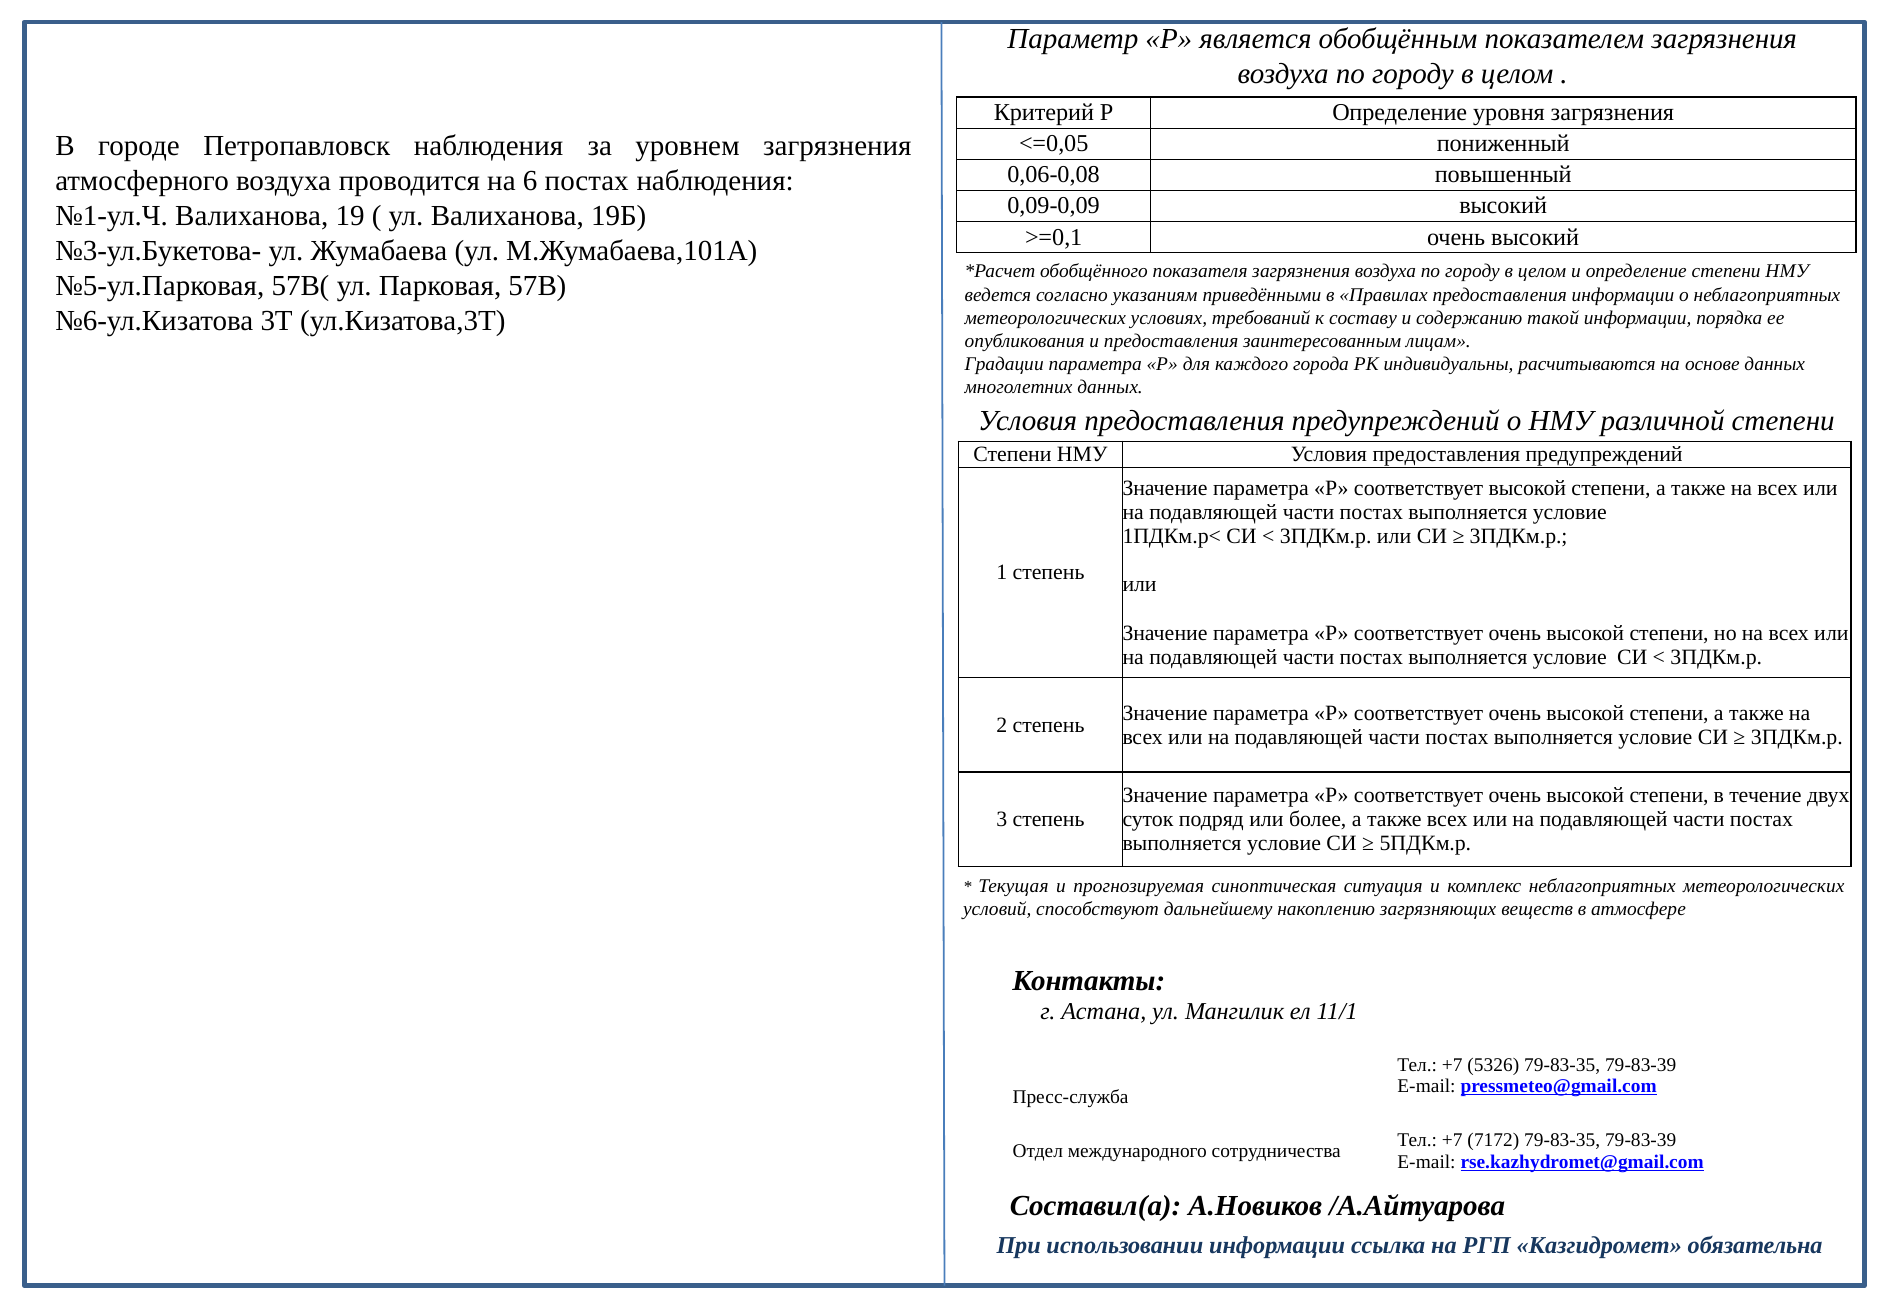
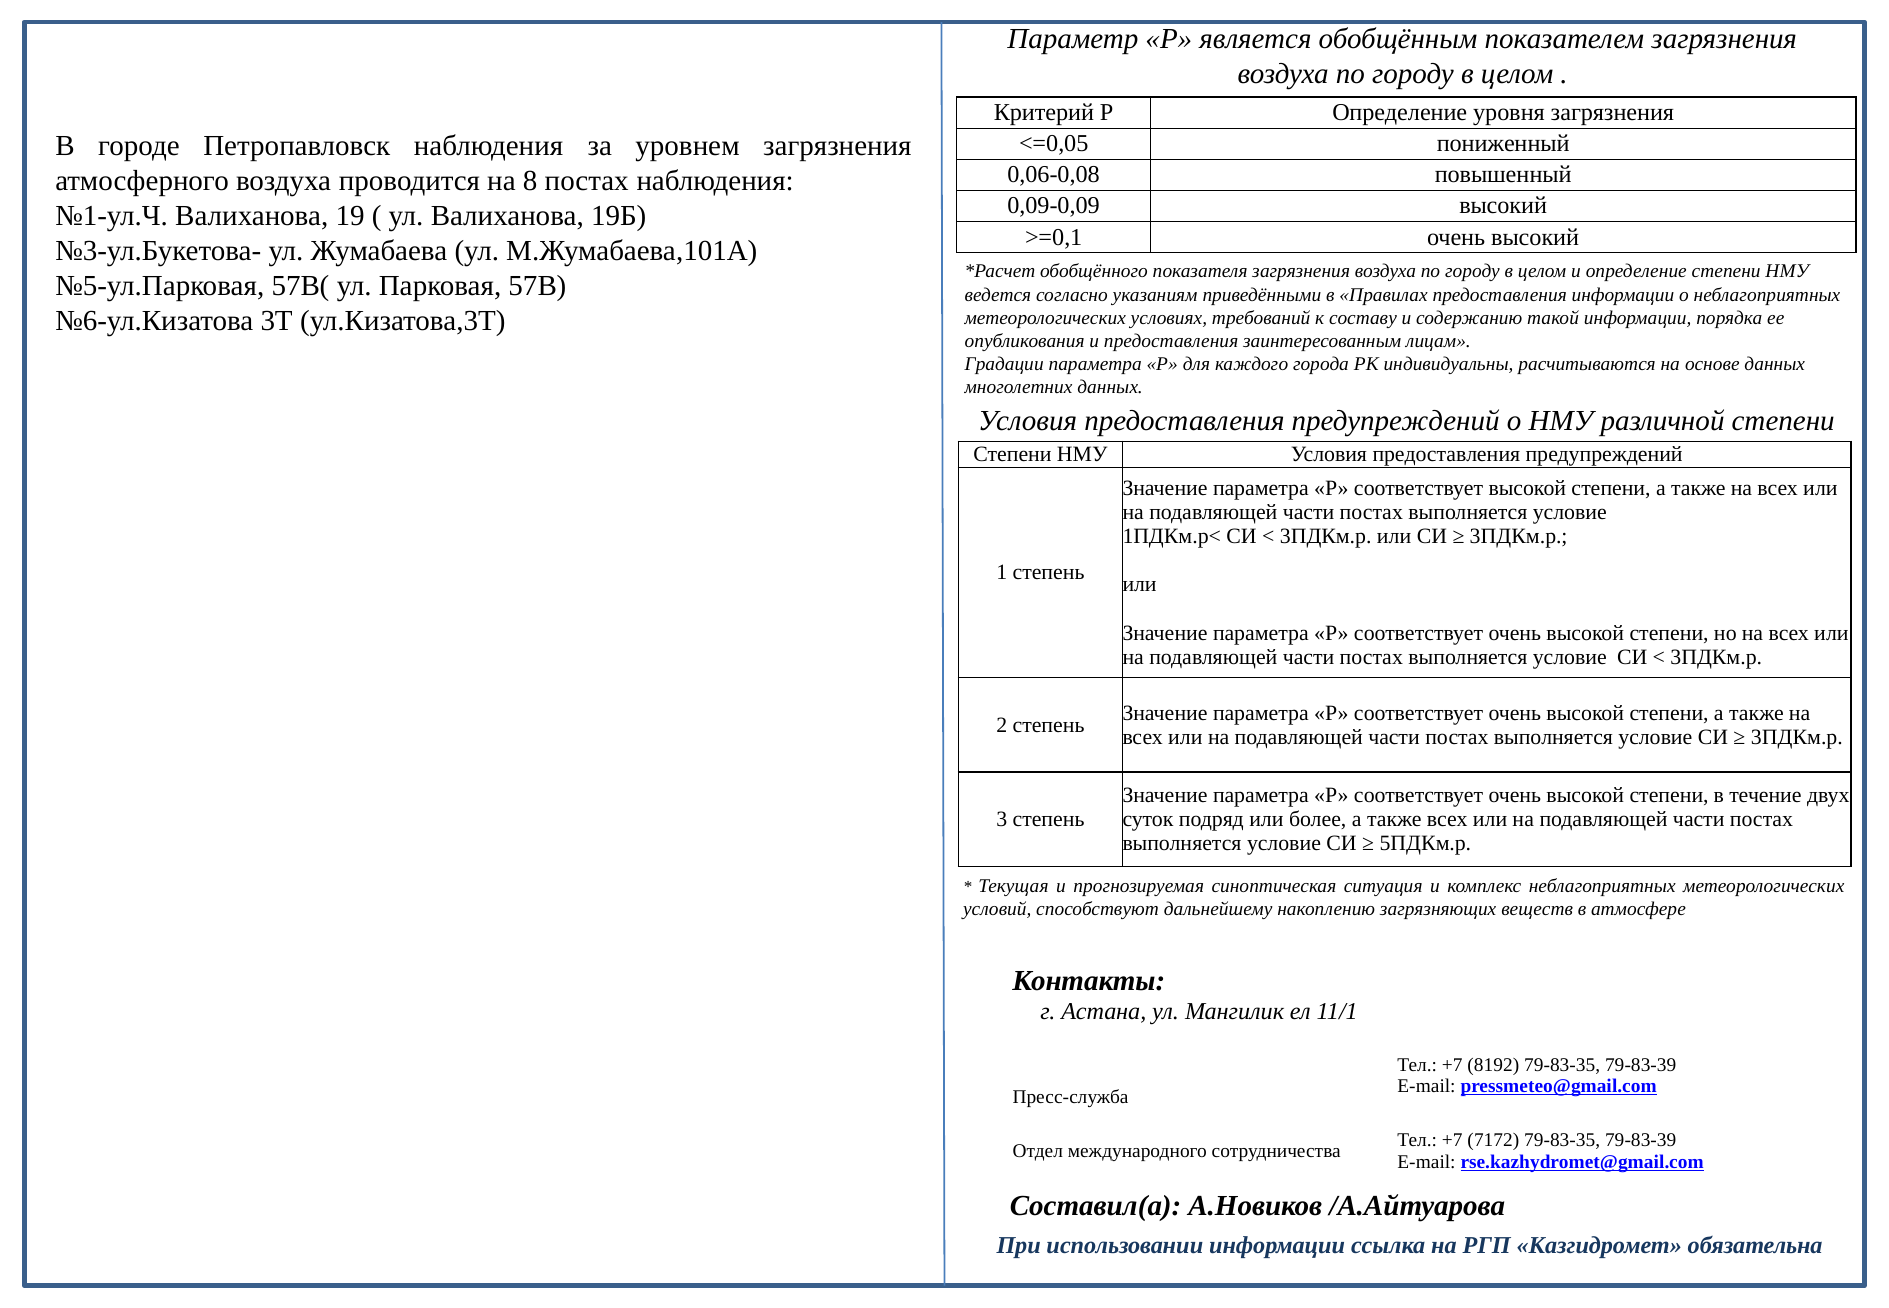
6: 6 -> 8
5326: 5326 -> 8192
